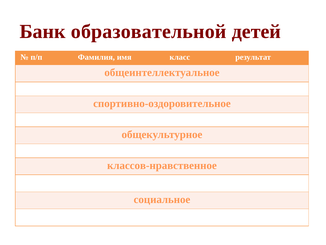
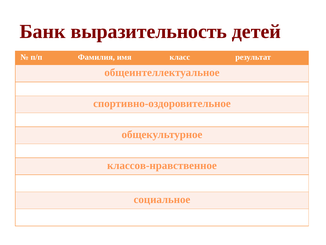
образовательной: образовательной -> выразительность
